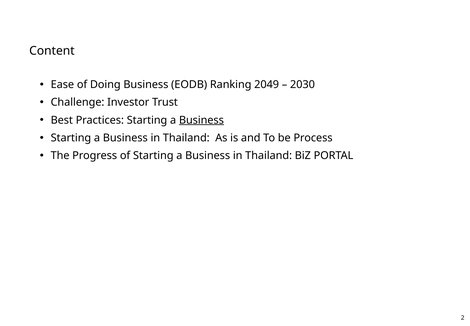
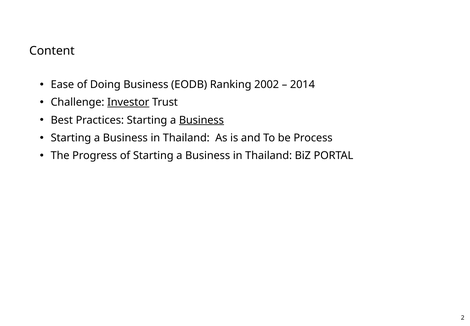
2049: 2049 -> 2002
2030: 2030 -> 2014
Investor underline: none -> present
